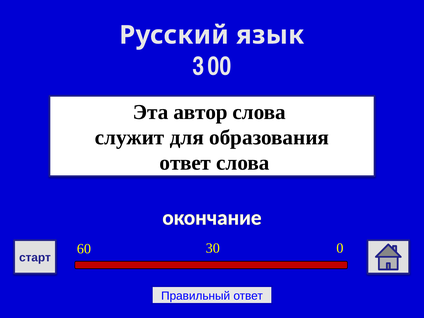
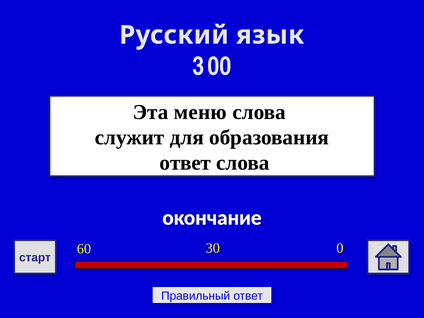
автор: автор -> меню
